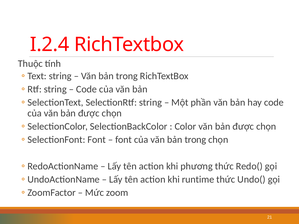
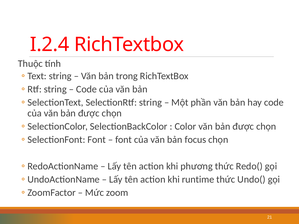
của văn bản trong: trong -> focus
